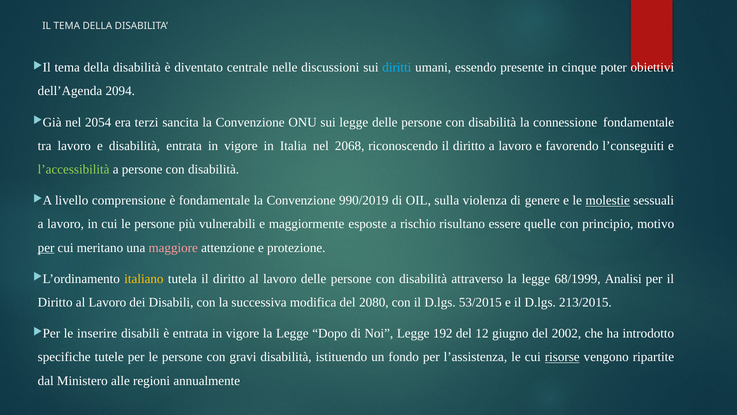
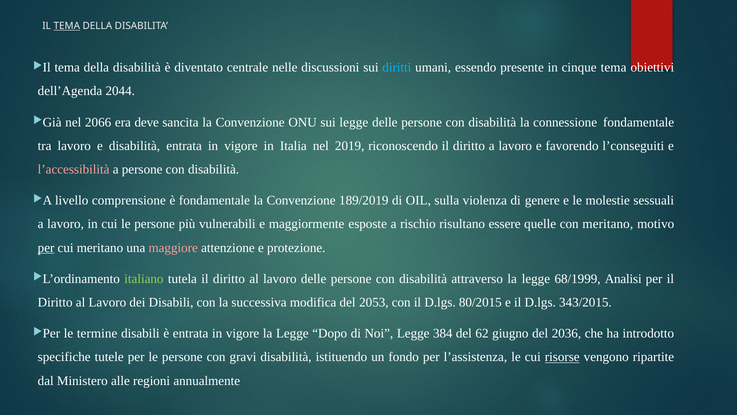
TEMA at (67, 26) underline: none -> present
cinque poter: poter -> tema
2094: 2094 -> 2044
2054: 2054 -> 2066
terzi: terzi -> deve
2068: 2068 -> 2019
l’accessibilità colour: light green -> pink
990/2019: 990/2019 -> 189/2019
molestie underline: present -> none
con principio: principio -> meritano
italiano colour: yellow -> light green
2080: 2080 -> 2053
53/2015: 53/2015 -> 80/2015
213/2015: 213/2015 -> 343/2015
inserire: inserire -> termine
192: 192 -> 384
12: 12 -> 62
2002: 2002 -> 2036
